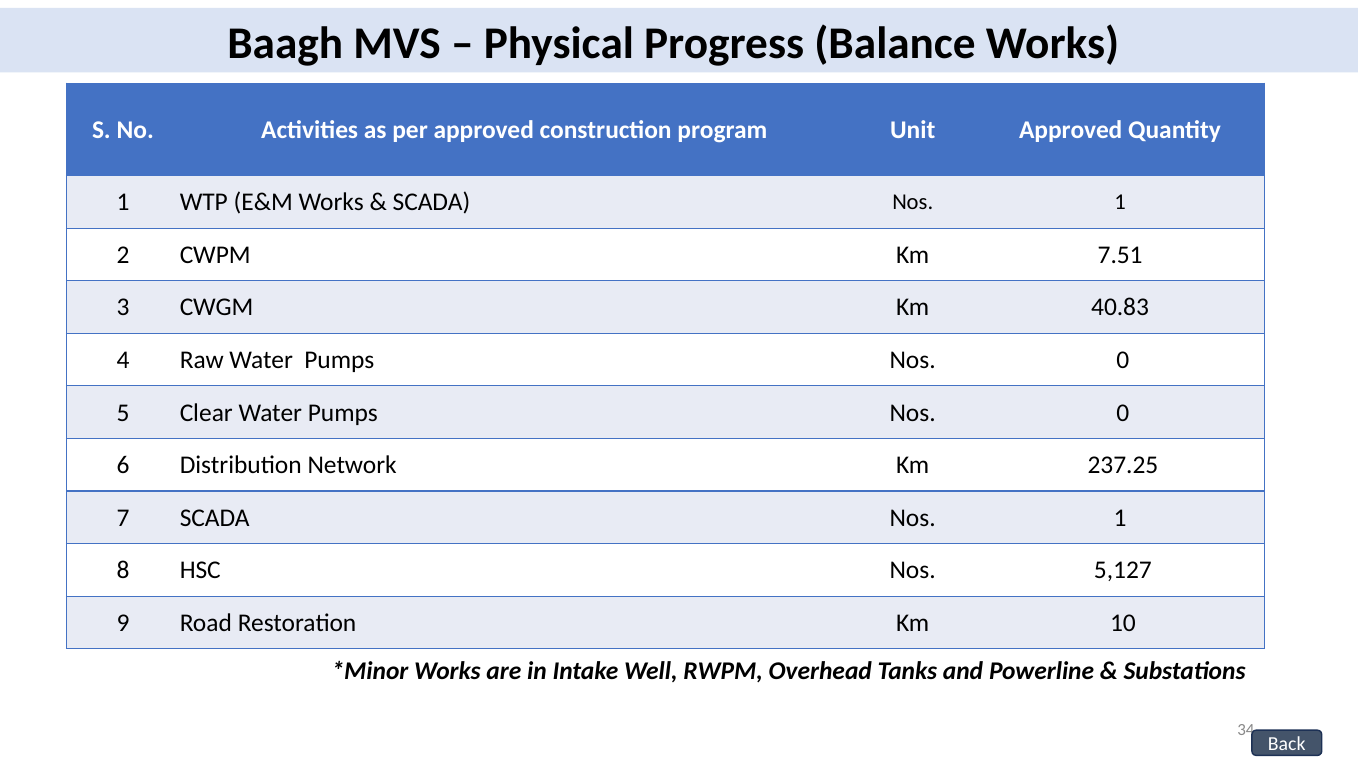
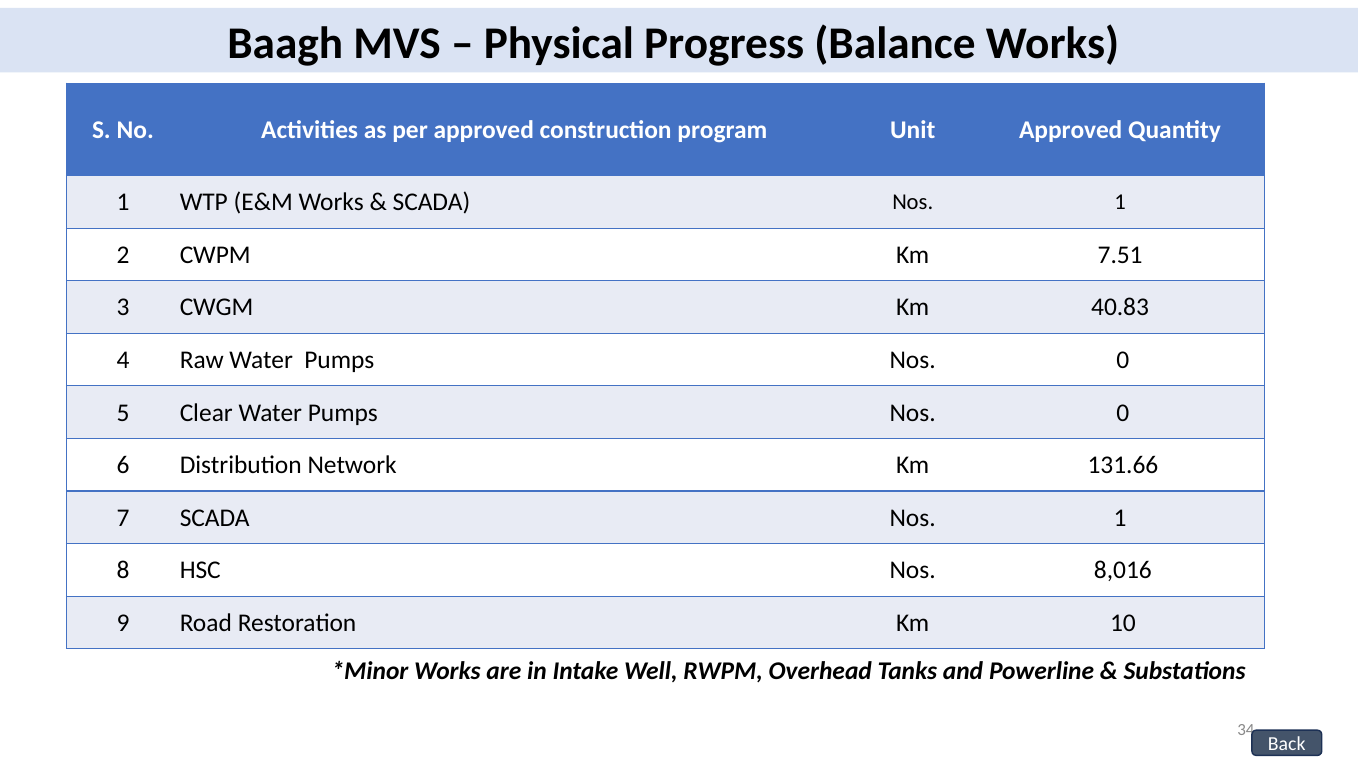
237.25: 237.25 -> 131.66
5,127: 5,127 -> 8,016
